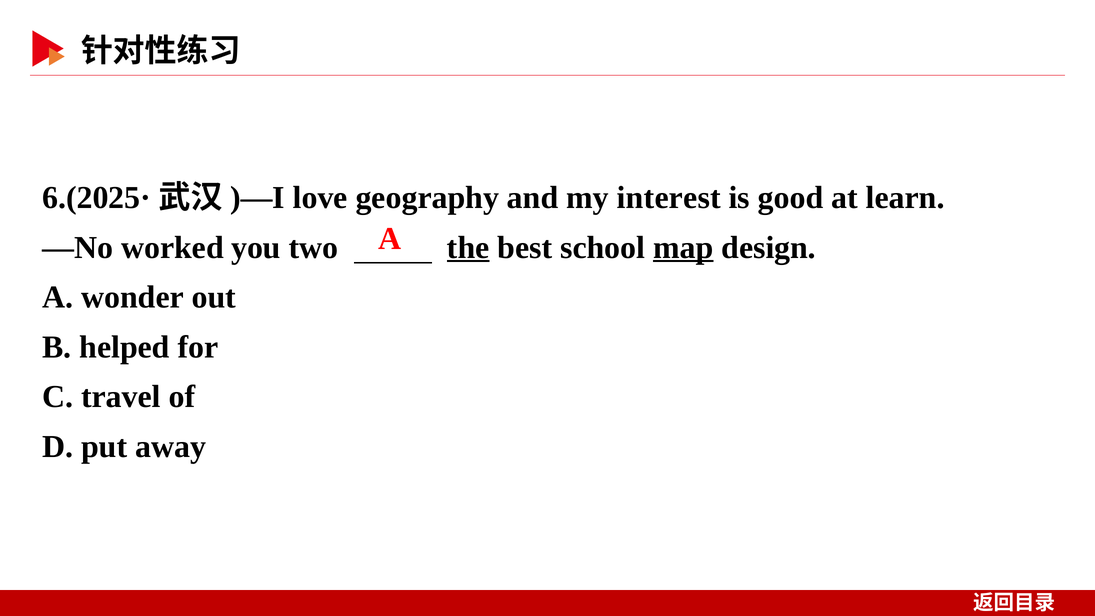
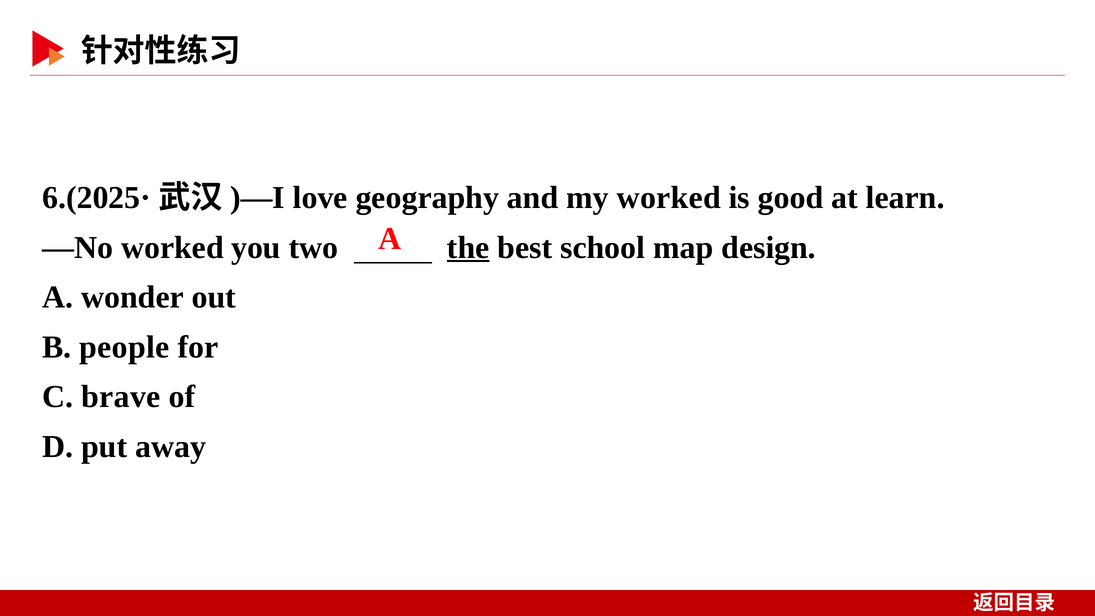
my interest: interest -> worked
map underline: present -> none
helped: helped -> people
travel: travel -> brave
